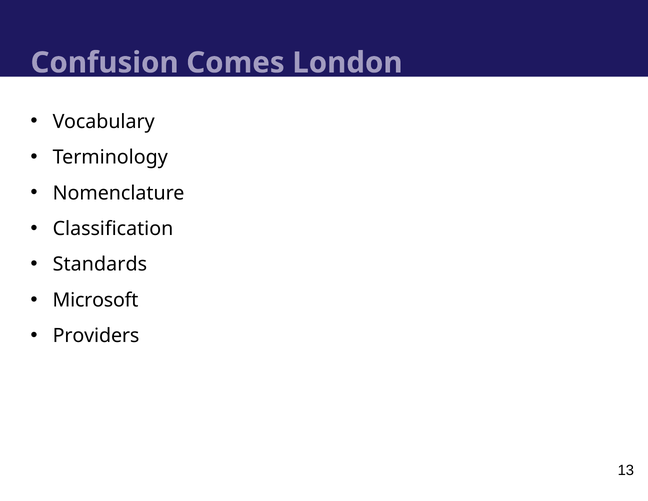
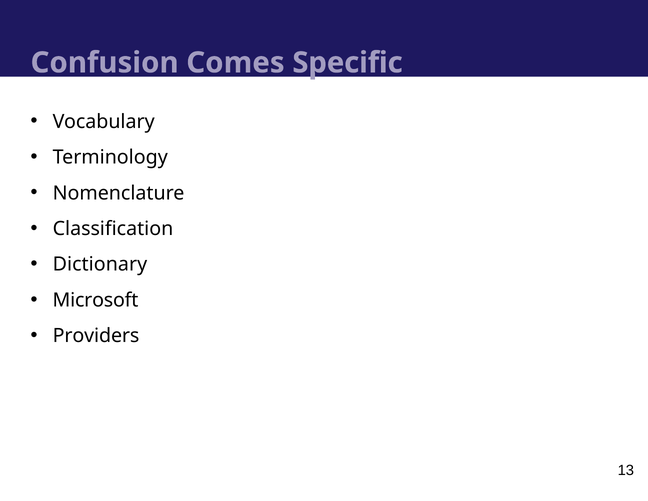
London: London -> Specific
Standards: Standards -> Dictionary
